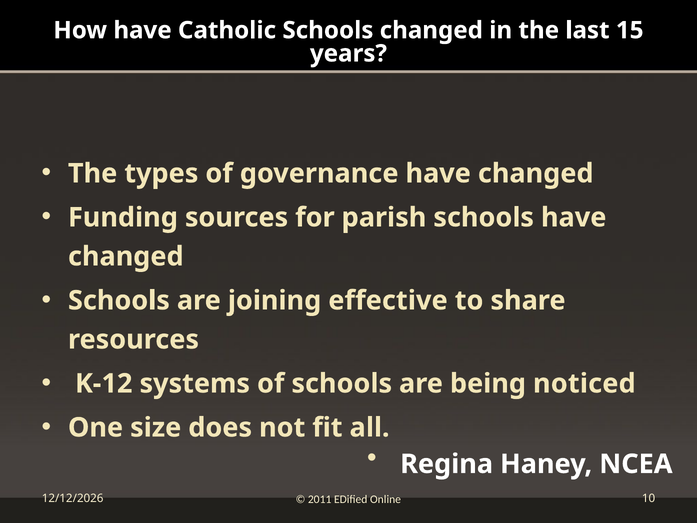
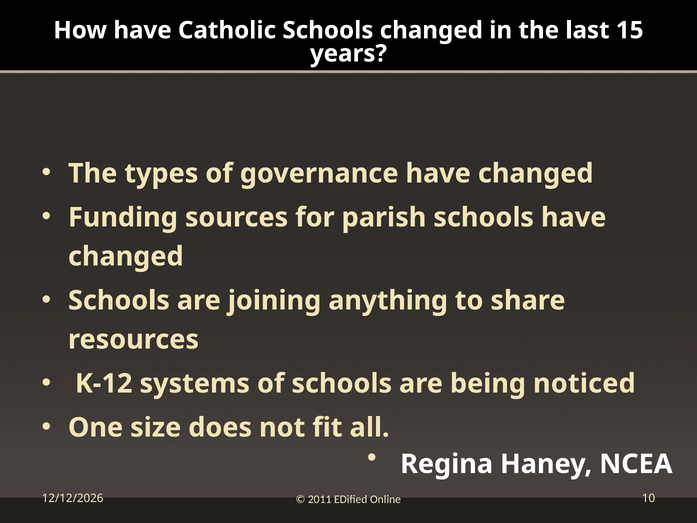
effective: effective -> anything
